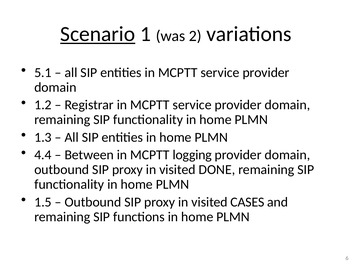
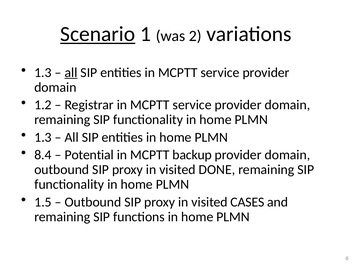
5.1 at (43, 73): 5.1 -> 1.3
all at (71, 73) underline: none -> present
4.4: 4.4 -> 8.4
Between: Between -> Potential
logging: logging -> backup
